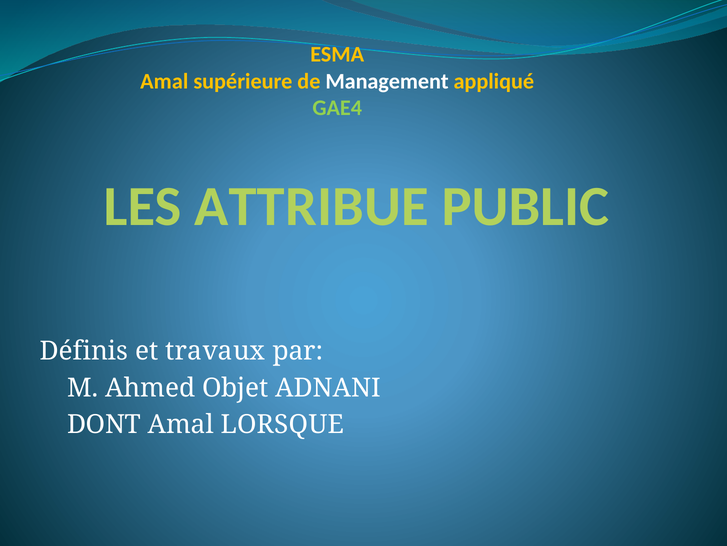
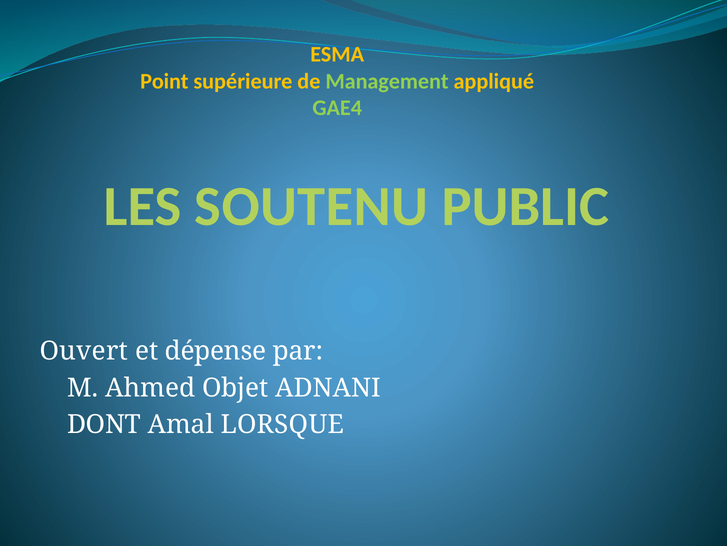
Amal at (164, 81): Amal -> Point
Management colour: white -> light green
ATTRIBUE: ATTRIBUE -> SOUTENU
Définis: Définis -> Ouvert
travaux: travaux -> dépense
